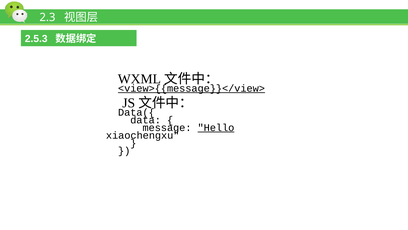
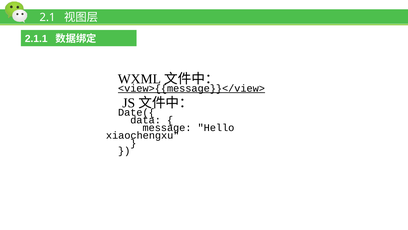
2.3: 2.3 -> 2.1
2.5.3: 2.5.3 -> 2.1.1
Data({: Data({ -> Date({
Hello underline: present -> none
